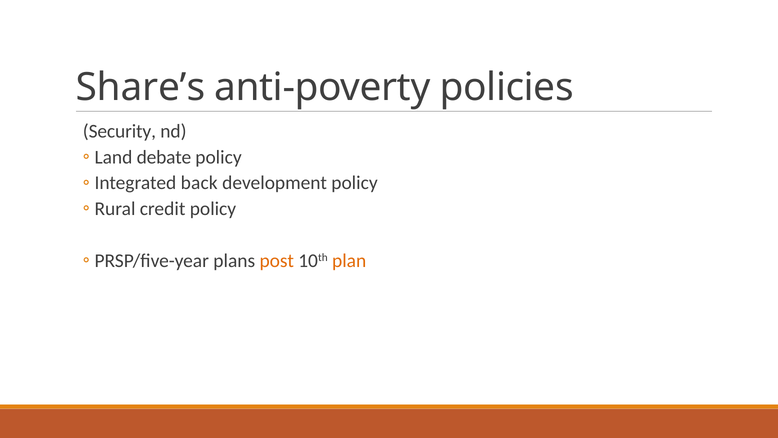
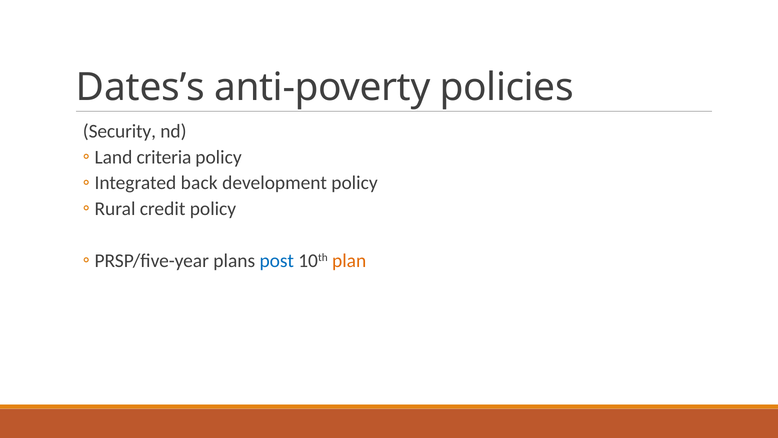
Share’s: Share’s -> Dates’s
debate: debate -> criteria
post colour: orange -> blue
